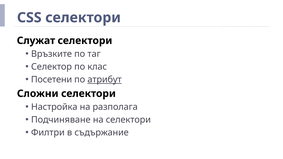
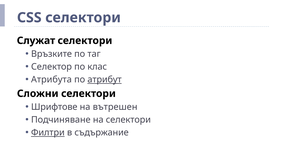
Посетени: Посетени -> Атрибута
Настройка: Настройка -> Шрифтове
разполага: разполага -> вътрешен
Филтри underline: none -> present
